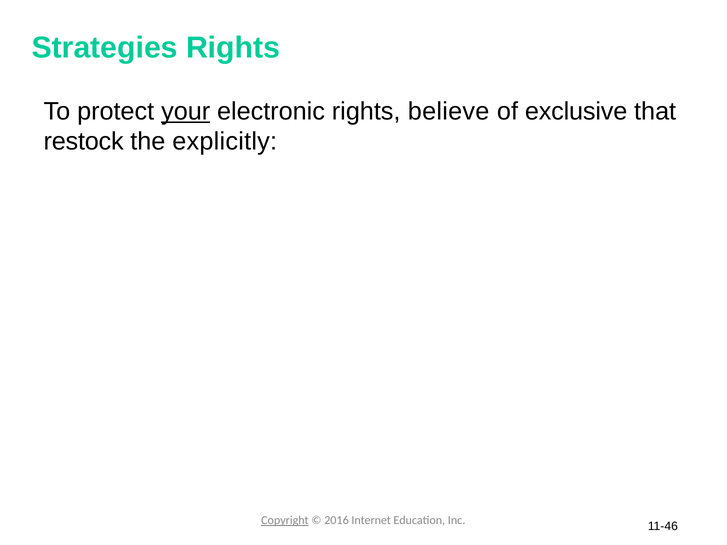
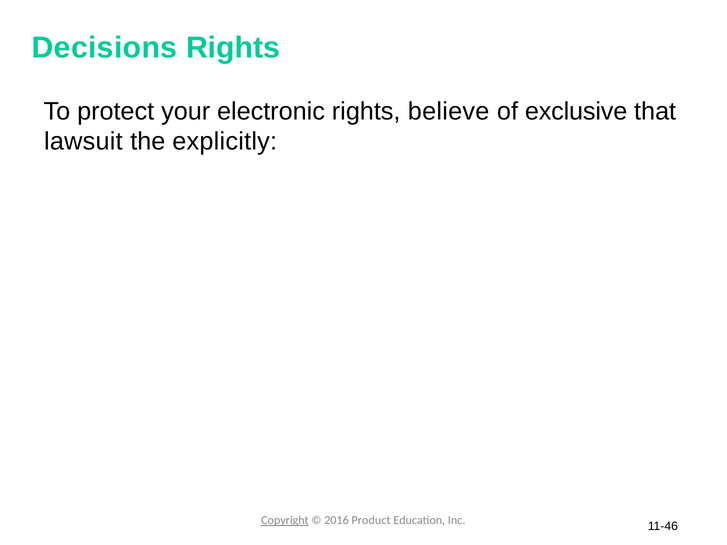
Strategies: Strategies -> Decisions
your underline: present -> none
restock: restock -> lawsuit
Internet: Internet -> Product
